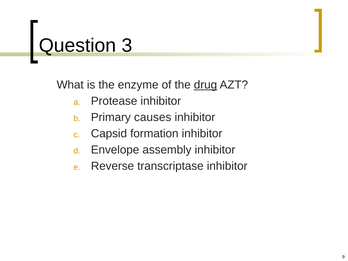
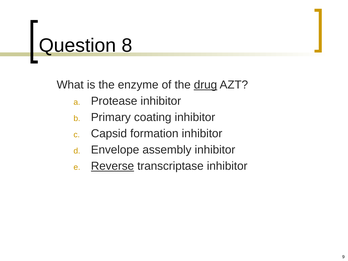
3: 3 -> 8
causes: causes -> coating
Reverse underline: none -> present
